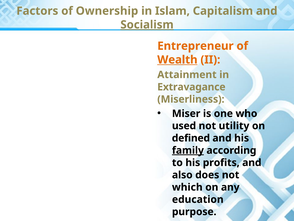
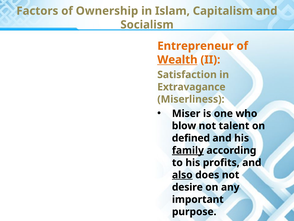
Socialism underline: present -> none
Attainment: Attainment -> Satisfaction
used: used -> blow
utility: utility -> talent
also underline: none -> present
which: which -> desire
education: education -> important
